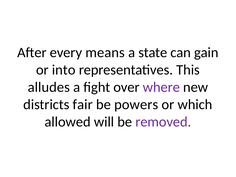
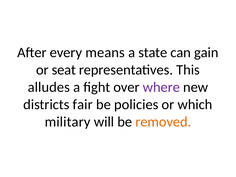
into: into -> seat
powers: powers -> policies
allowed: allowed -> military
removed colour: purple -> orange
